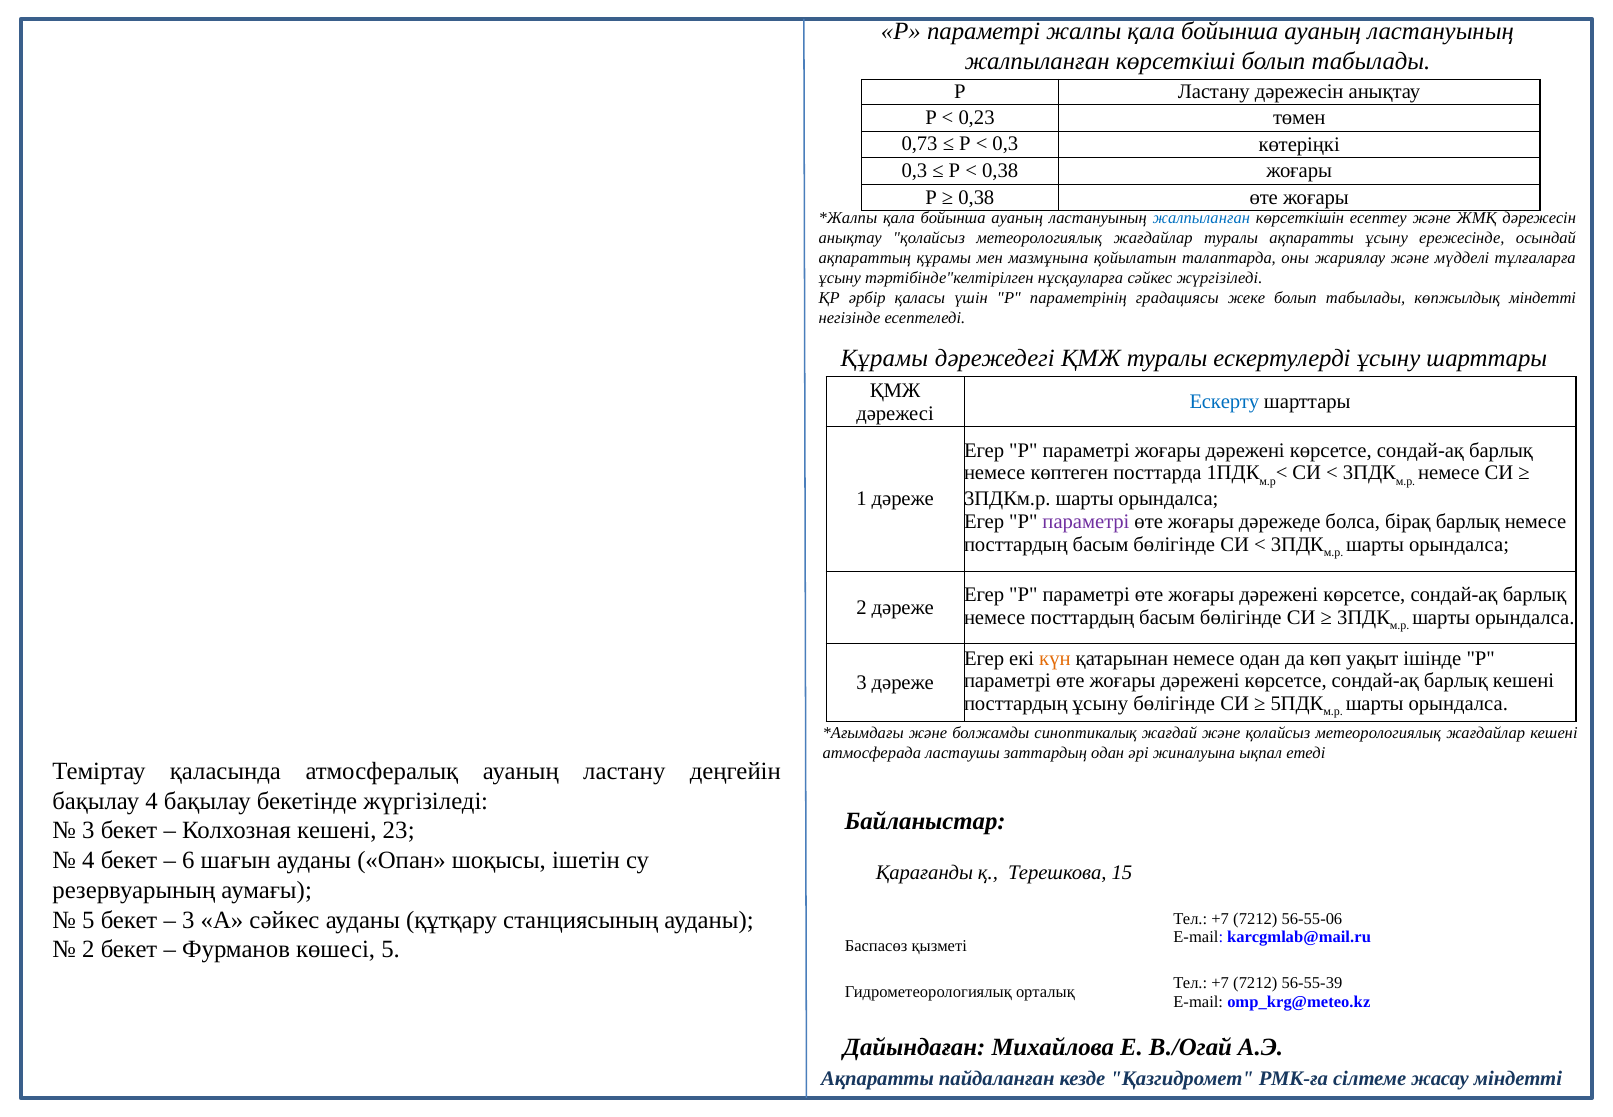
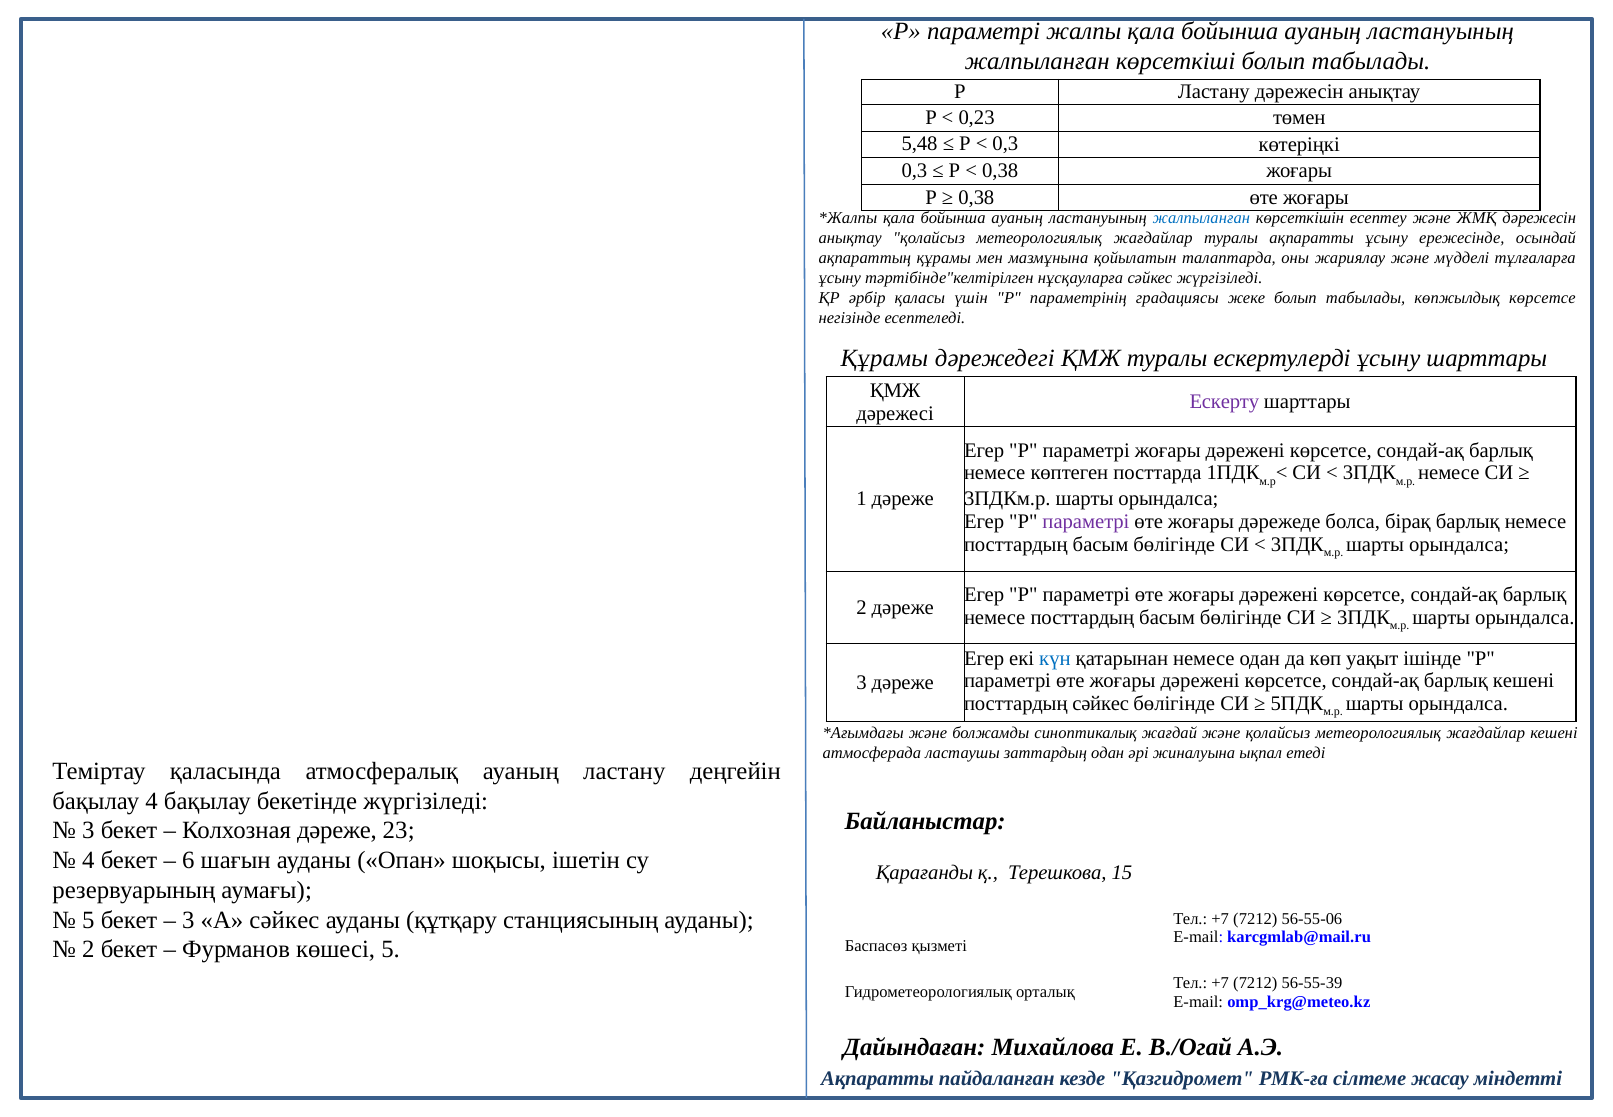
0,73: 0,73 -> 5,48
көпжылдық міндетті: міндетті -> көрсетсе
Ескерту colour: blue -> purple
күн colour: orange -> blue
посттардың ұсыну: ұсыну -> сәйкес
Колхозная кешені: кешені -> дәреже
